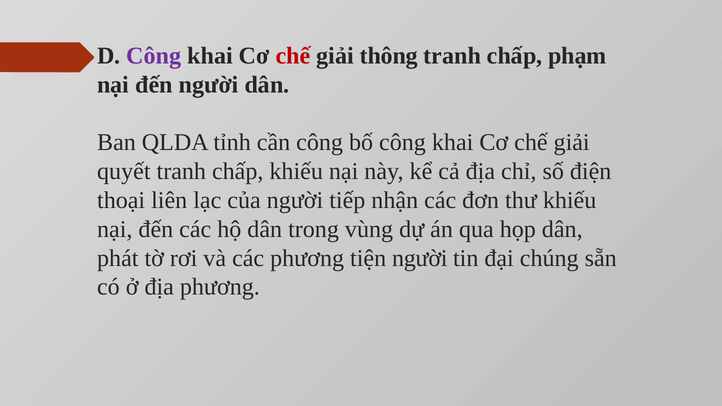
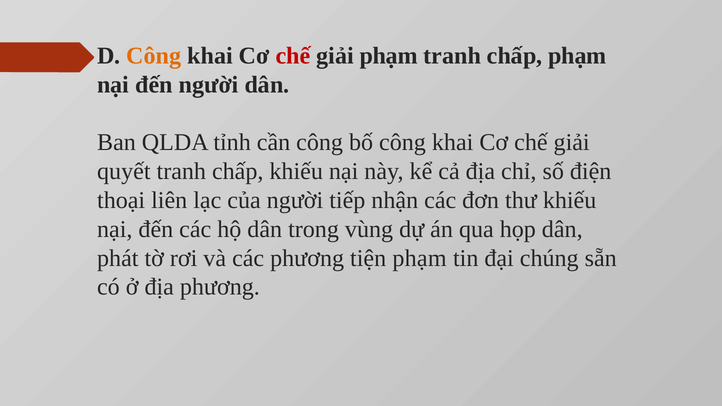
Công at (154, 56) colour: purple -> orange
giải thông: thông -> phạm
tiện người: người -> phạm
